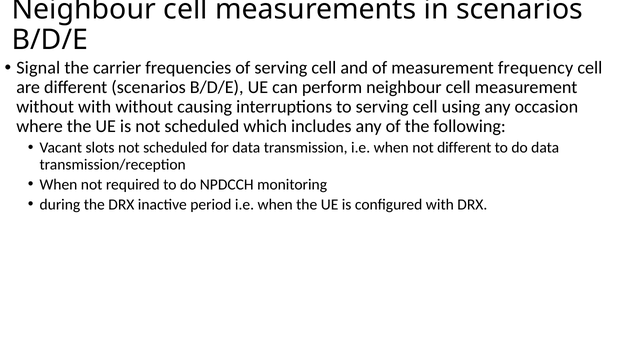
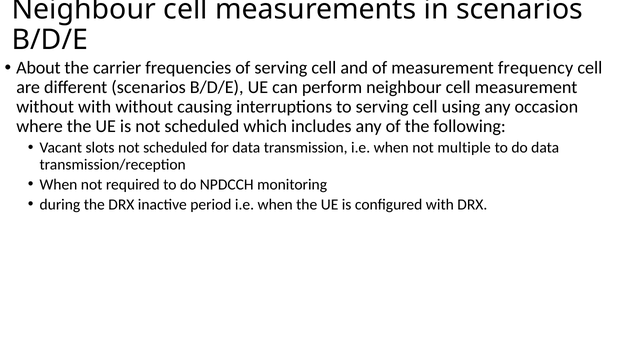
Signal: Signal -> About
not different: different -> multiple
